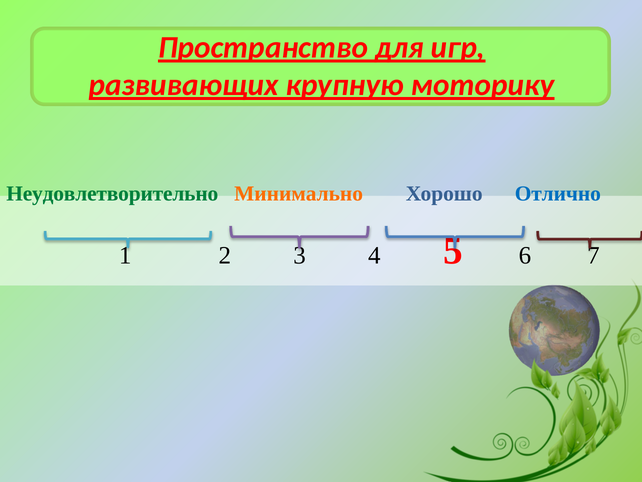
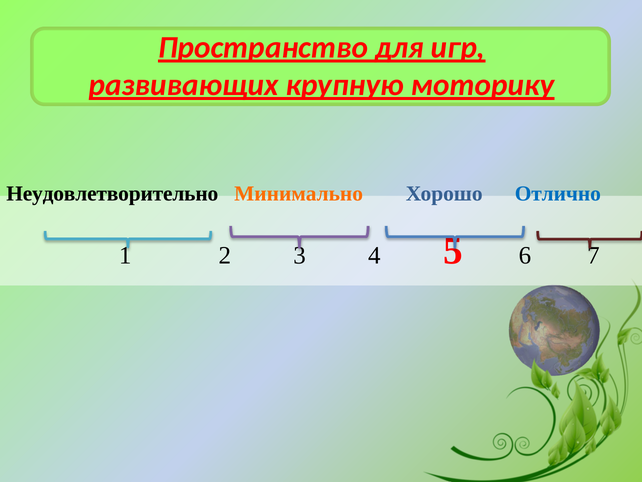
Неудовлетворительно colour: green -> black
